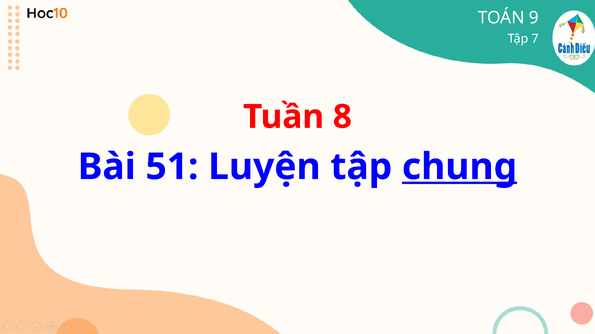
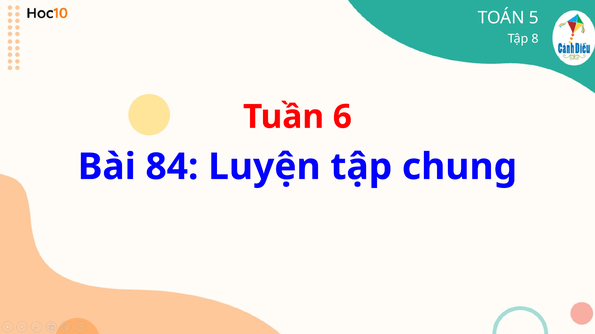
9: 9 -> 5
7: 7 -> 8
8: 8 -> 6
51: 51 -> 84
chung underline: present -> none
